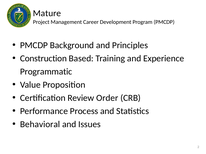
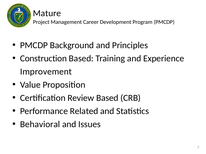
Programmatic: Programmatic -> Improvement
Review Order: Order -> Based
Process: Process -> Related
